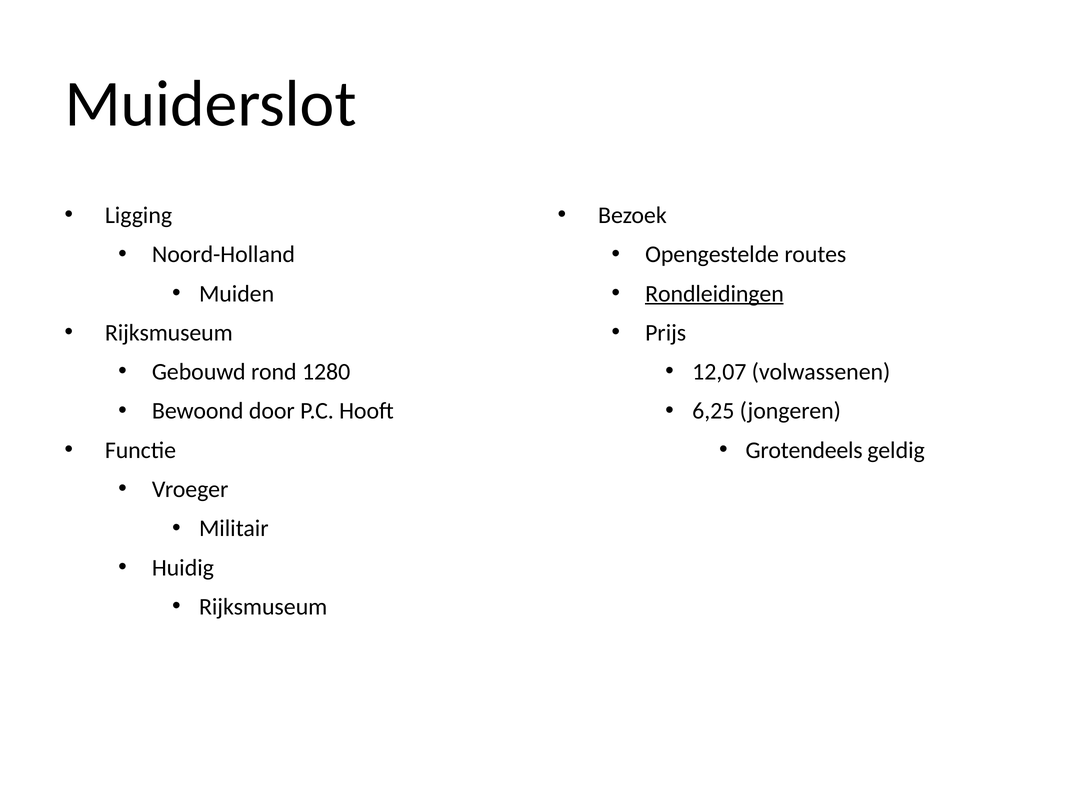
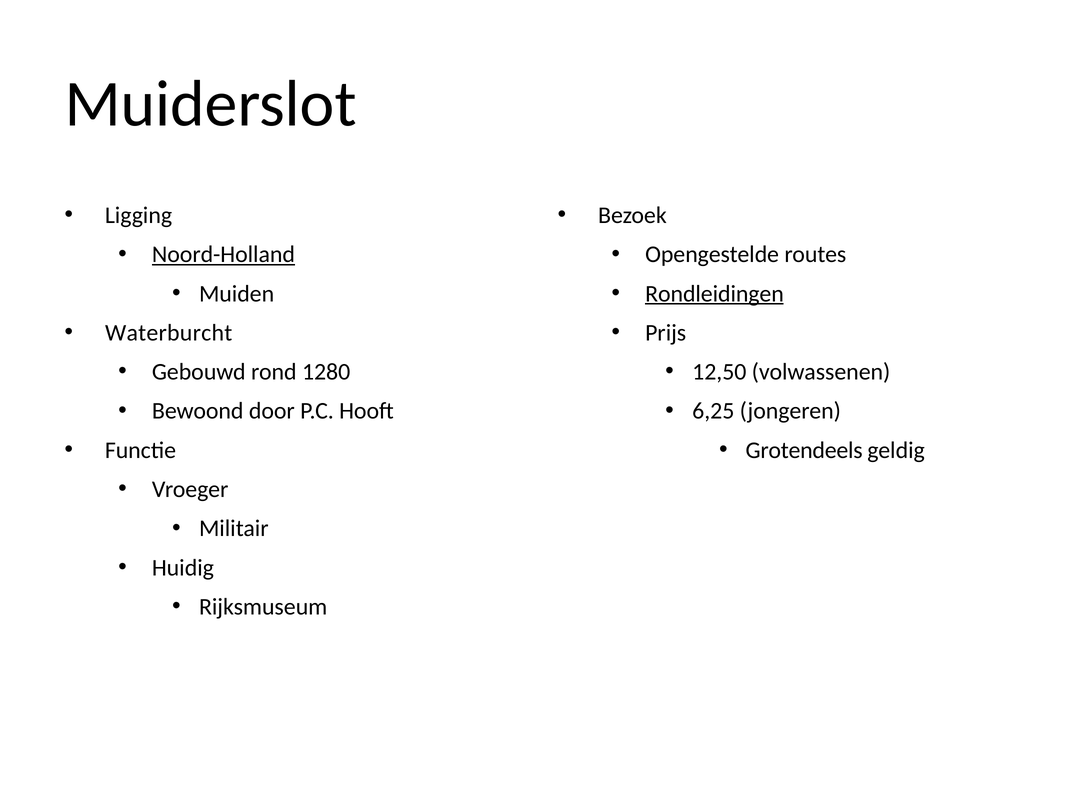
Noord-Holland underline: none -> present
Rijksmuseum at (169, 333): Rijksmuseum -> Waterburcht
12,07: 12,07 -> 12,50
